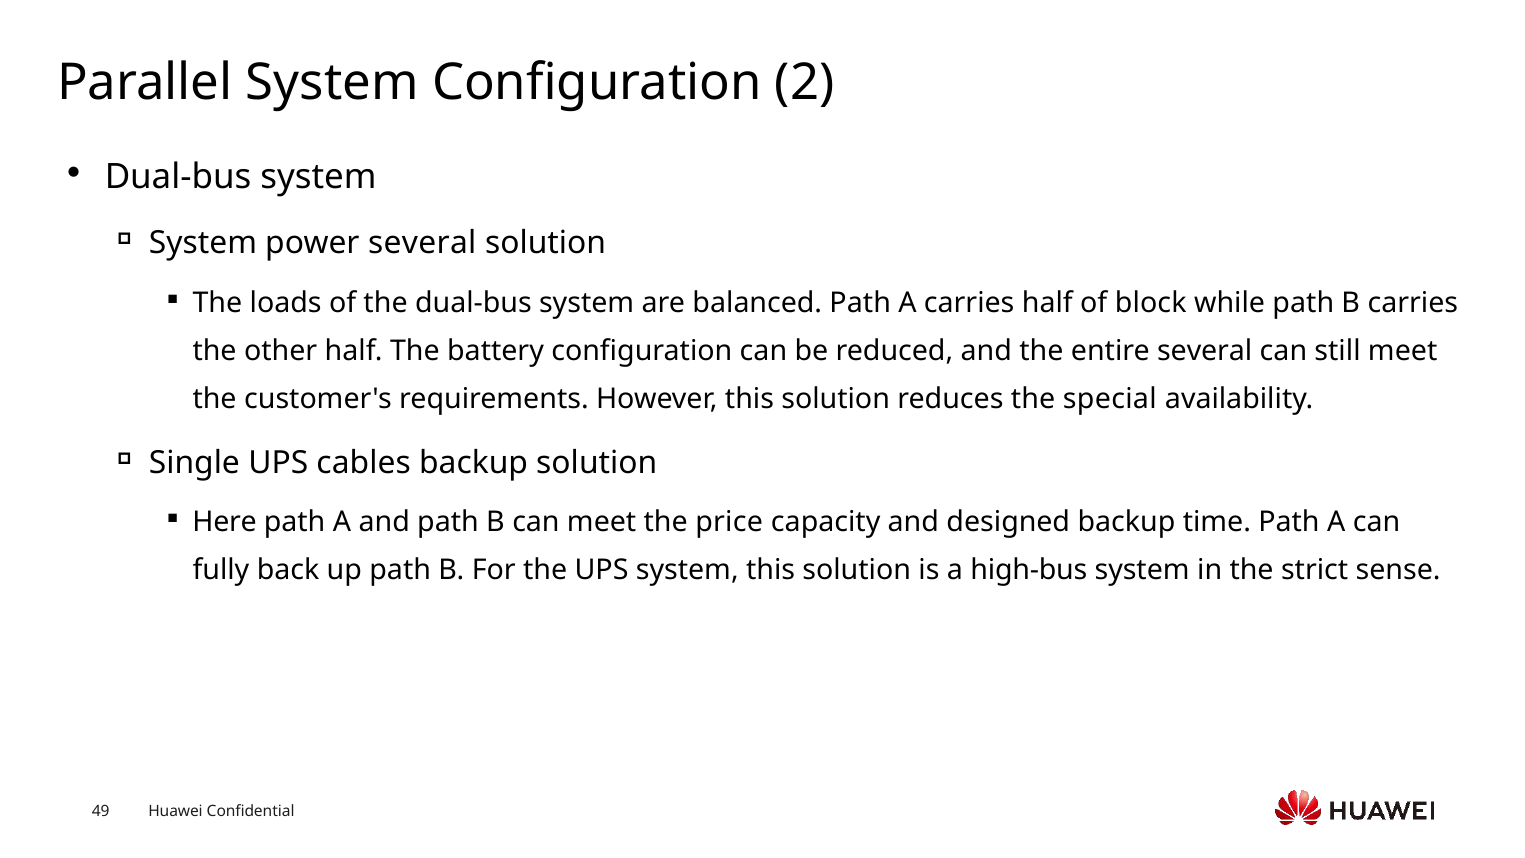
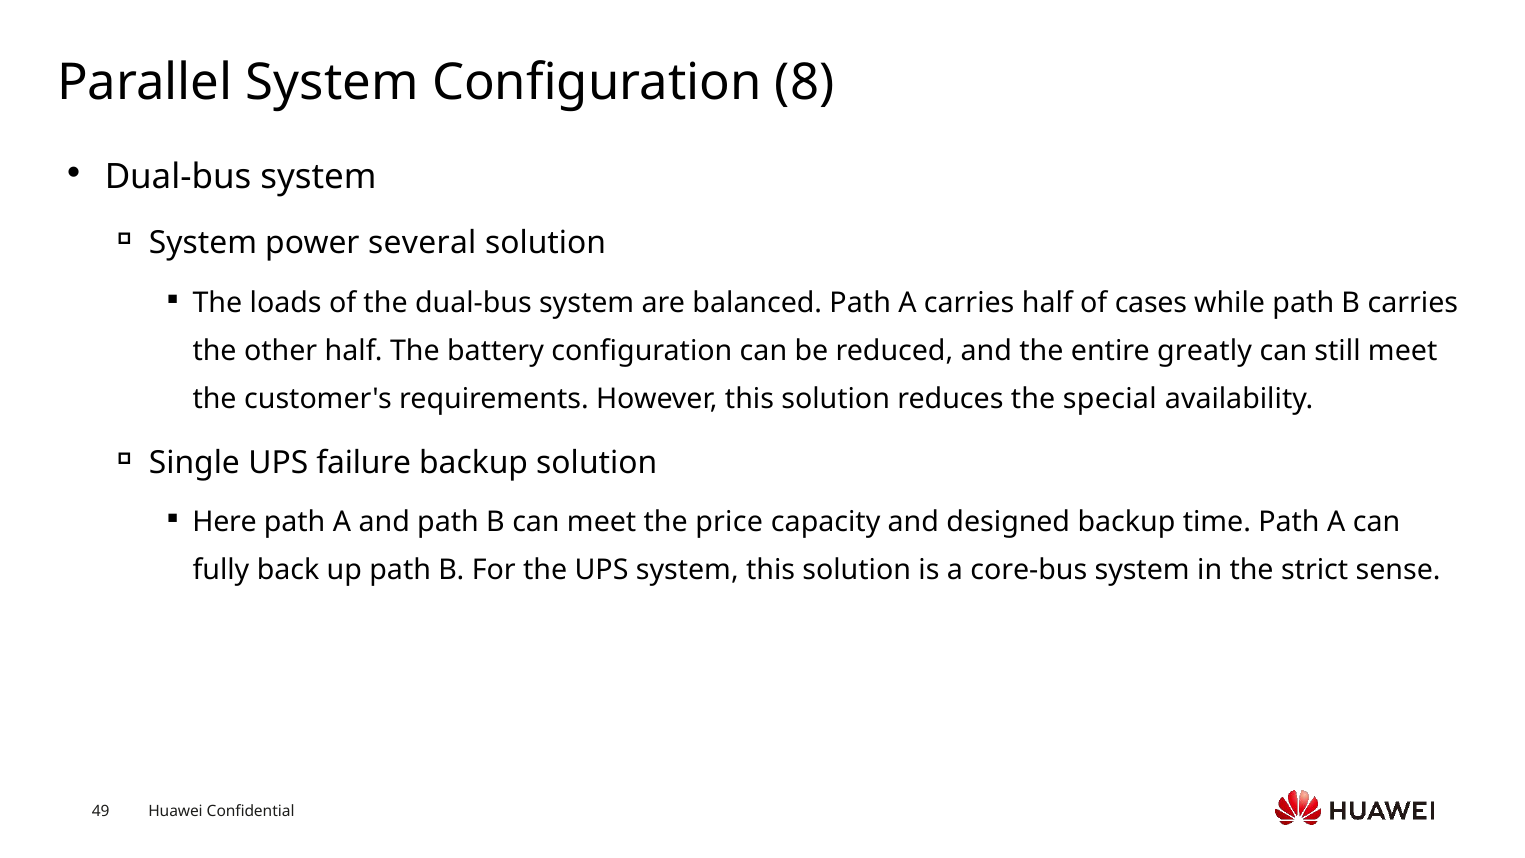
2: 2 -> 8
block: block -> cases
entire several: several -> greatly
cables: cables -> failure
high-bus: high-bus -> core-bus
